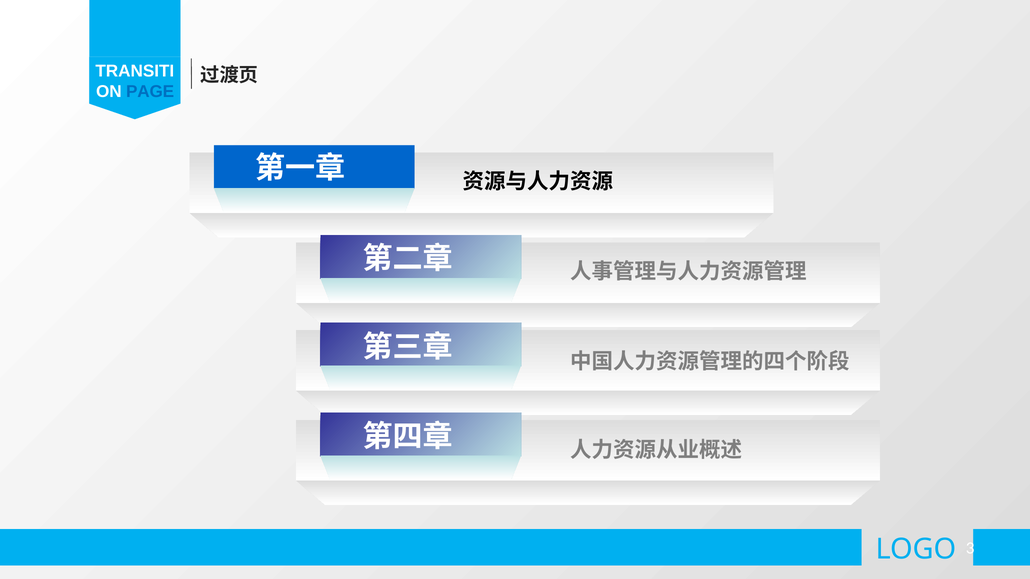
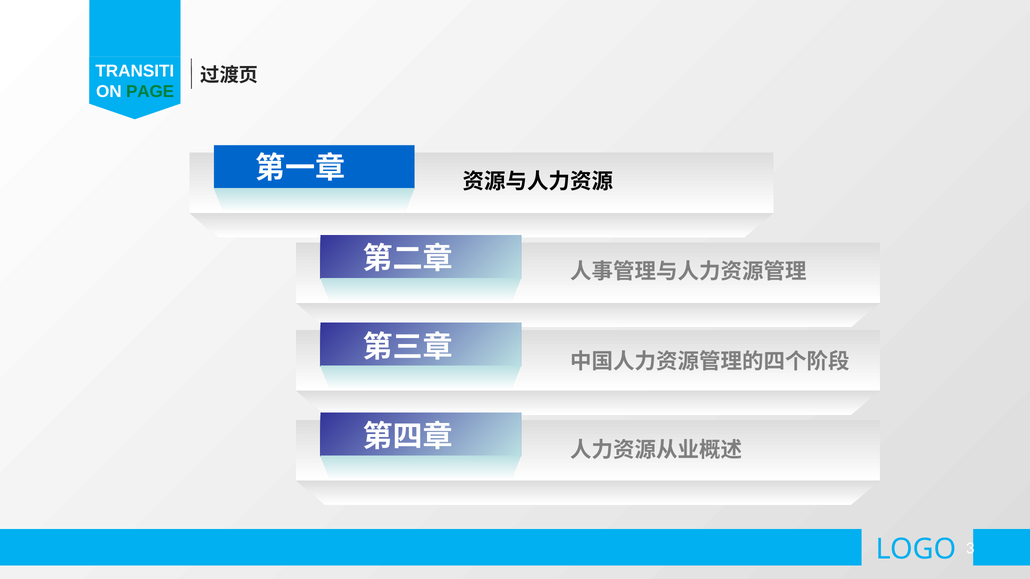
PAGE colour: blue -> green
